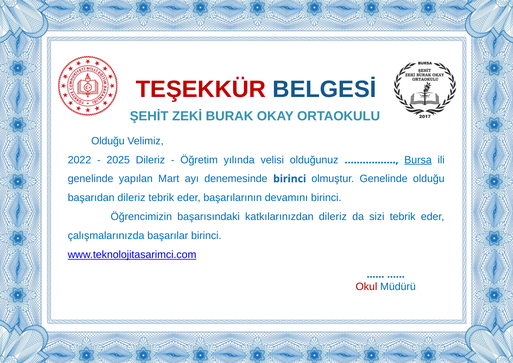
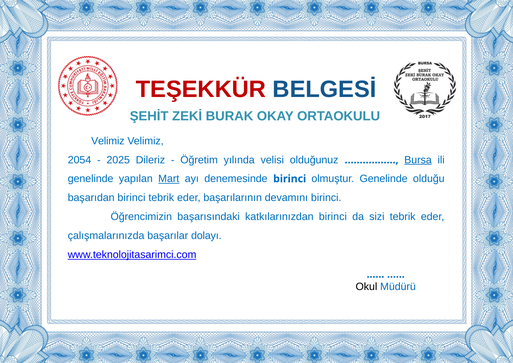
Olduğu at (108, 141): Olduğu -> Velimiz
2022: 2022 -> 2054
Mart underline: none -> present
başarıdan dileriz: dileriz -> birinci
katkılarınızdan dileriz: dileriz -> birinci
başarılar birinci: birinci -> dolayı
Okul colour: red -> black
